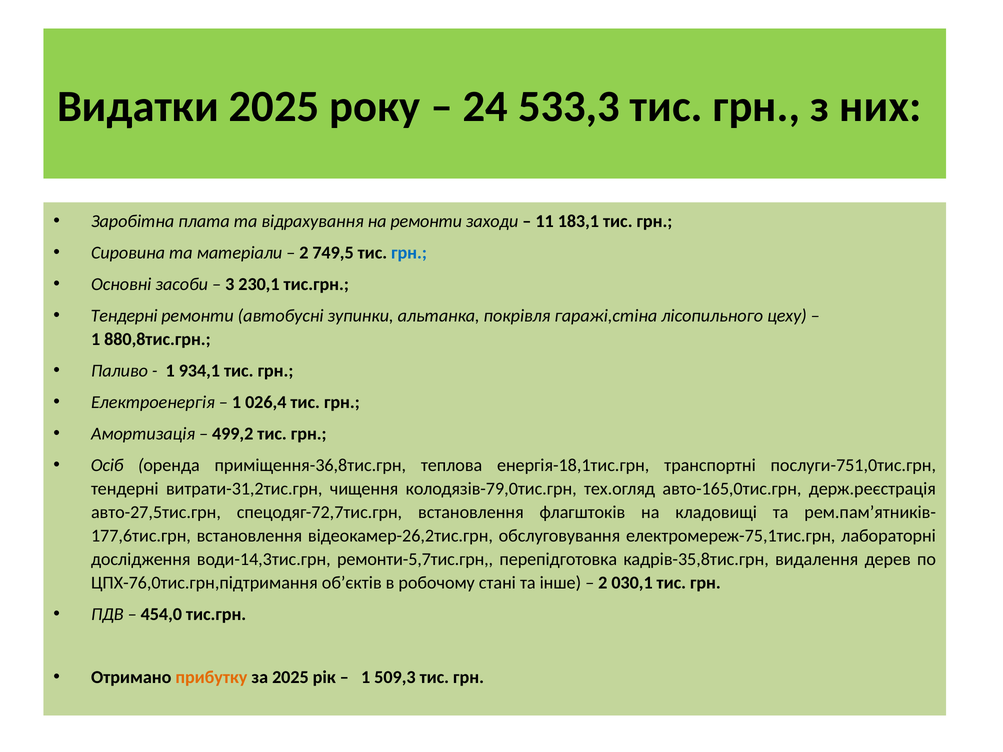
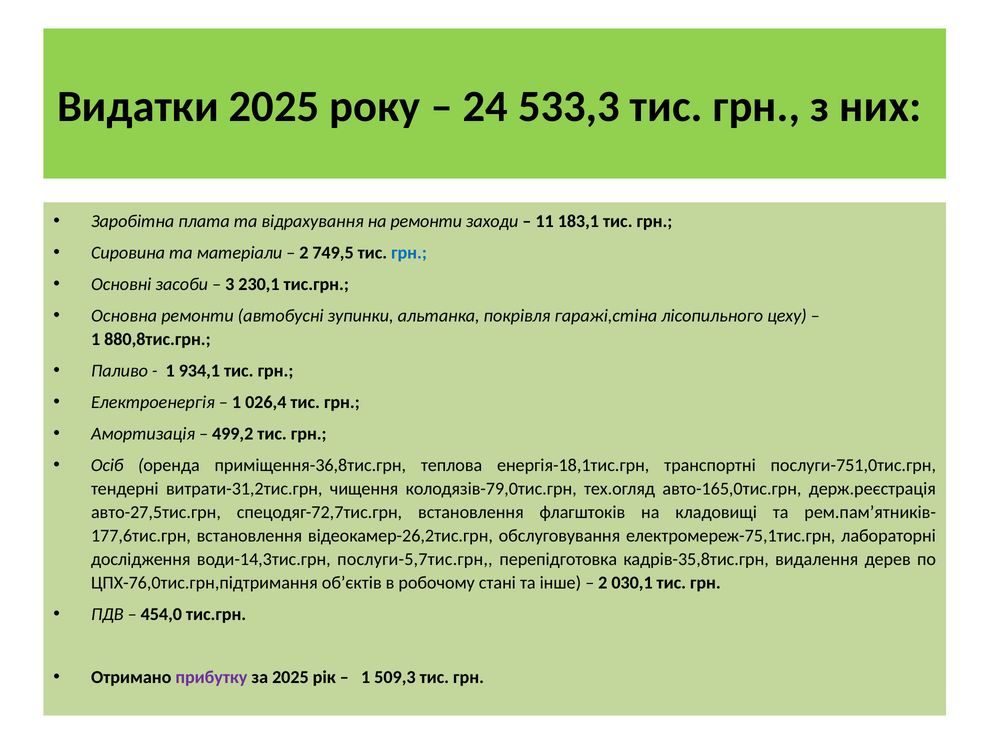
Тендерні at (124, 316): Тендерні -> Основна
ремонти-5,7тис.грн: ремонти-5,7тис.грн -> послуги-5,7тис.грн
прибутку colour: orange -> purple
